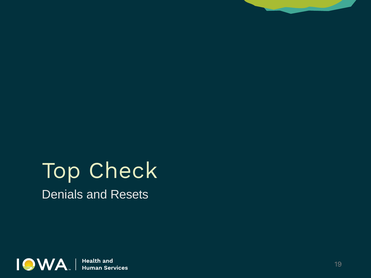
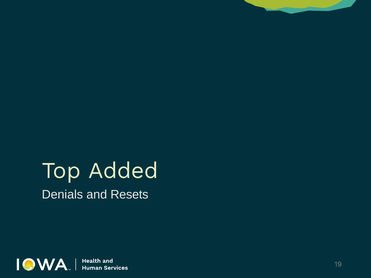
Check: Check -> Added
